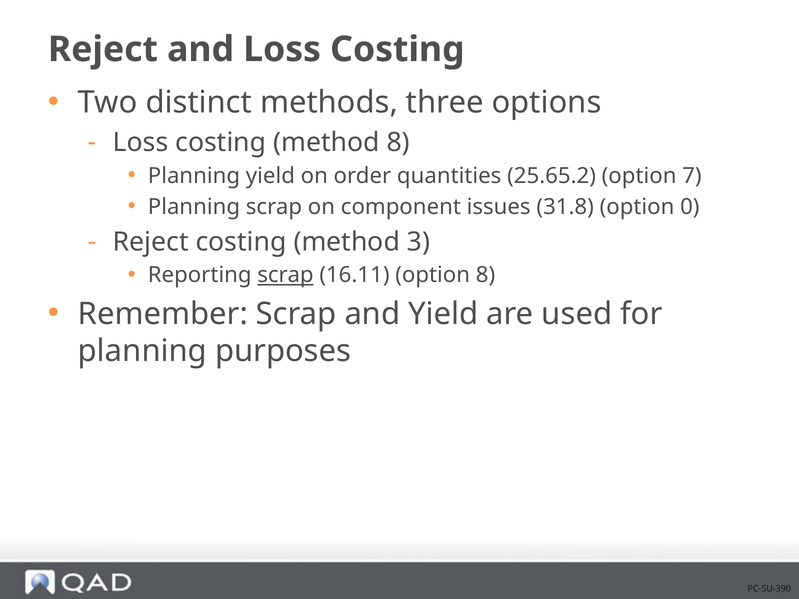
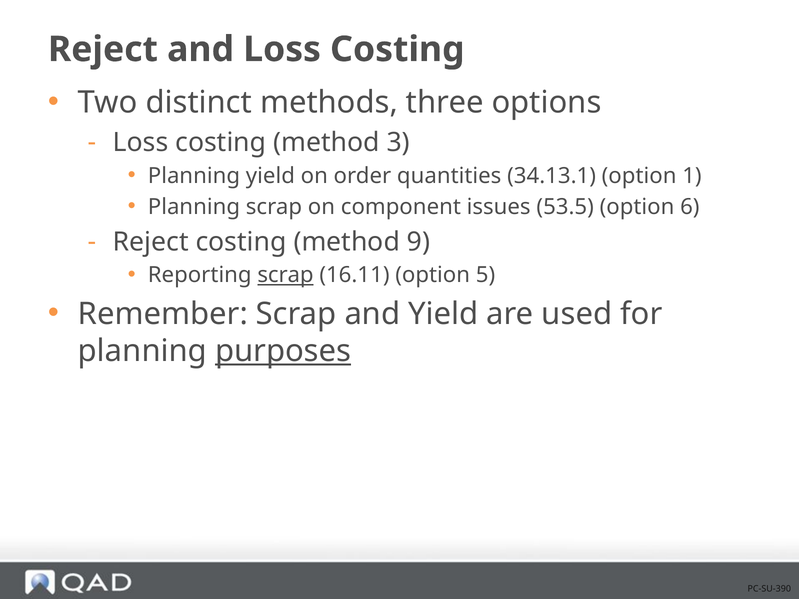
method 8: 8 -> 3
25.65.2: 25.65.2 -> 34.13.1
7: 7 -> 1
31.8: 31.8 -> 53.5
0: 0 -> 6
3: 3 -> 9
option 8: 8 -> 5
purposes underline: none -> present
